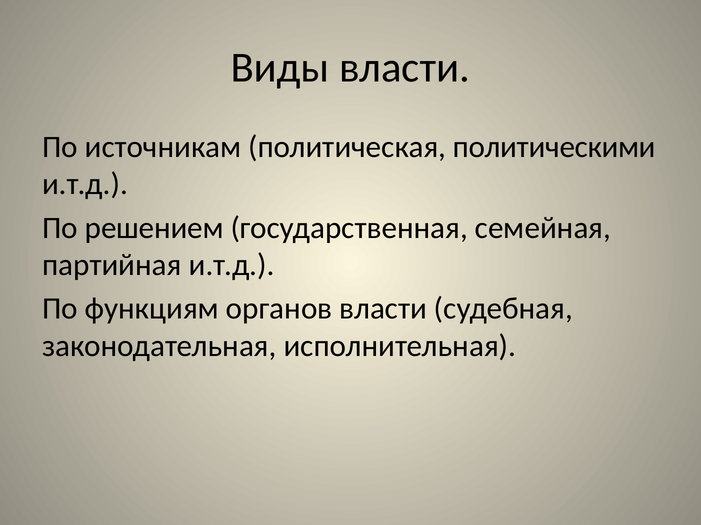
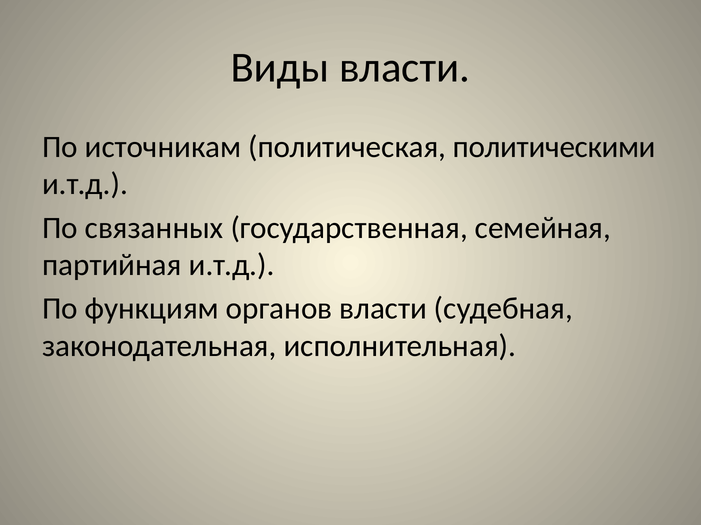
решением: решением -> связанных
